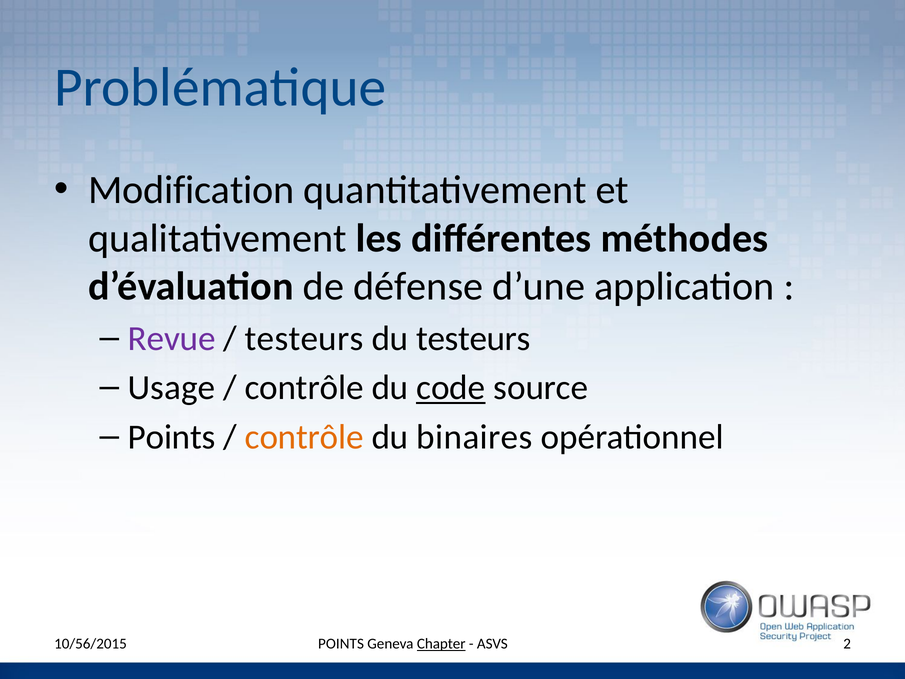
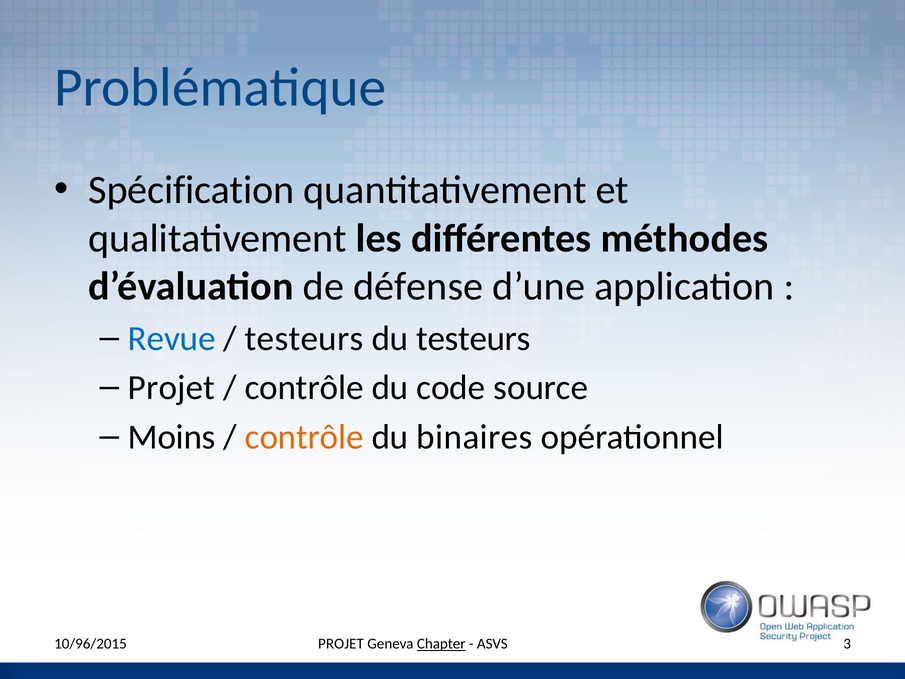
Modification: Modification -> Spécification
Revue colour: purple -> blue
Usage at (172, 388): Usage -> Projet
code underline: present -> none
Points at (172, 437): Points -> Moins
10/56/2015: 10/56/2015 -> 10/96/2015
POINTS at (341, 644): POINTS -> PROJET
2: 2 -> 3
